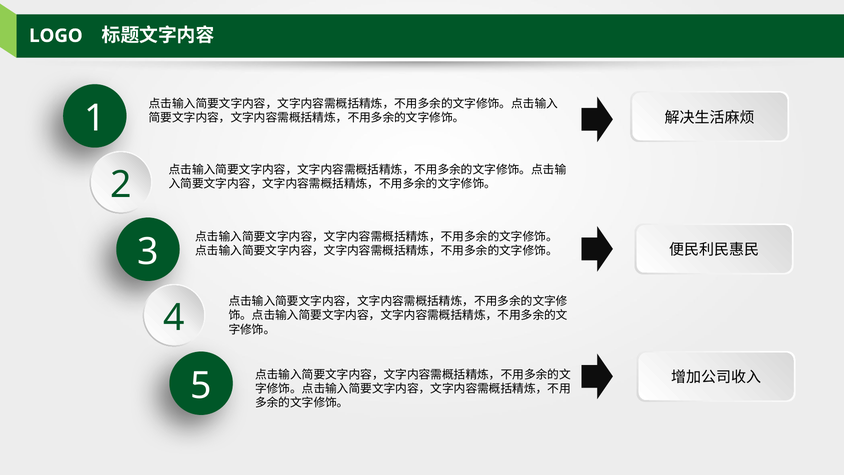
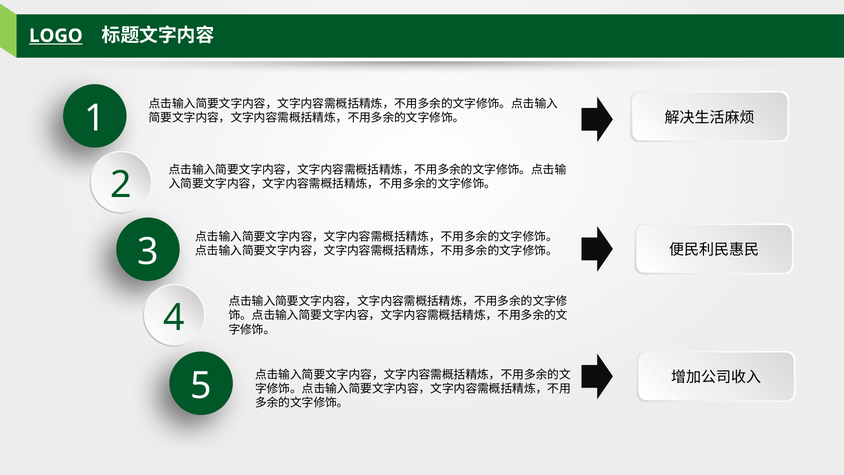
LOGO underline: none -> present
